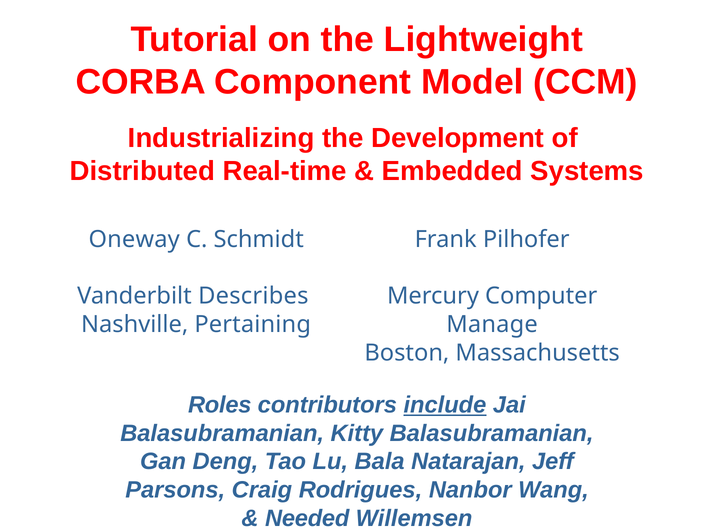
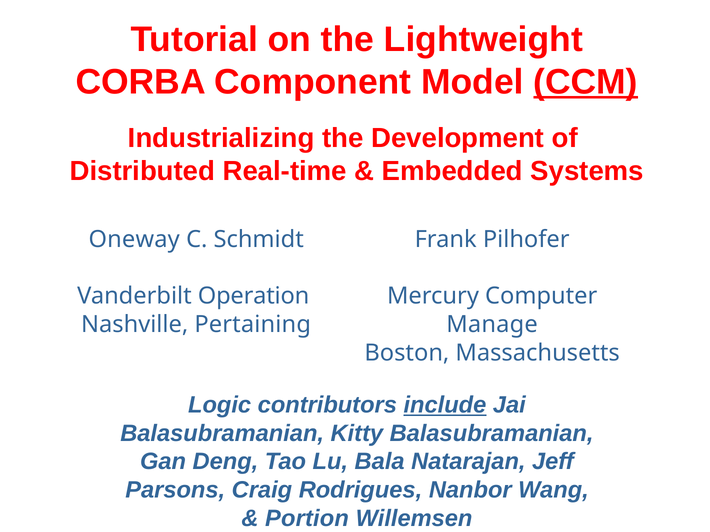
CCM underline: none -> present
Describes: Describes -> Operation
Roles: Roles -> Logic
Needed: Needed -> Portion
